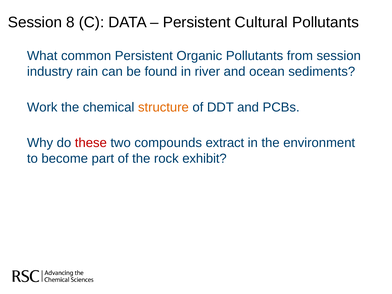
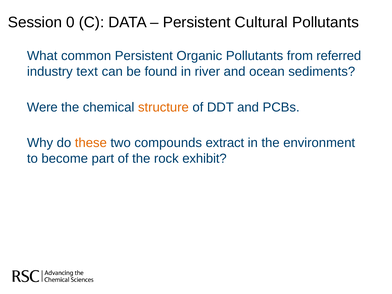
8: 8 -> 0
from session: session -> referred
rain: rain -> text
Work: Work -> Were
these colour: red -> orange
